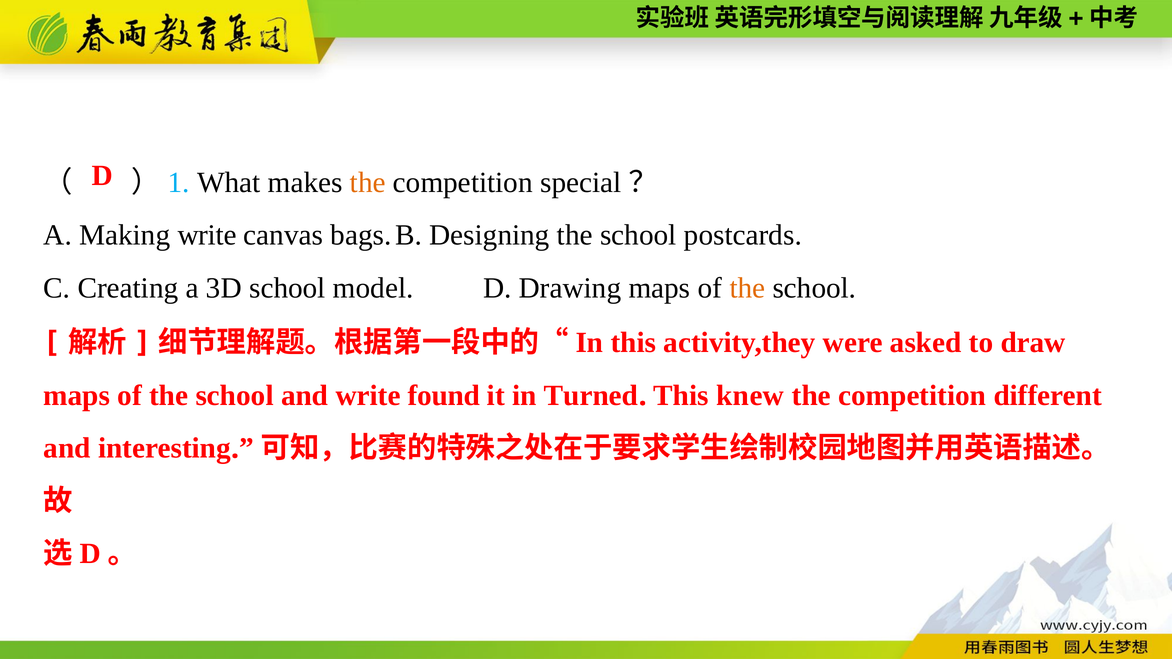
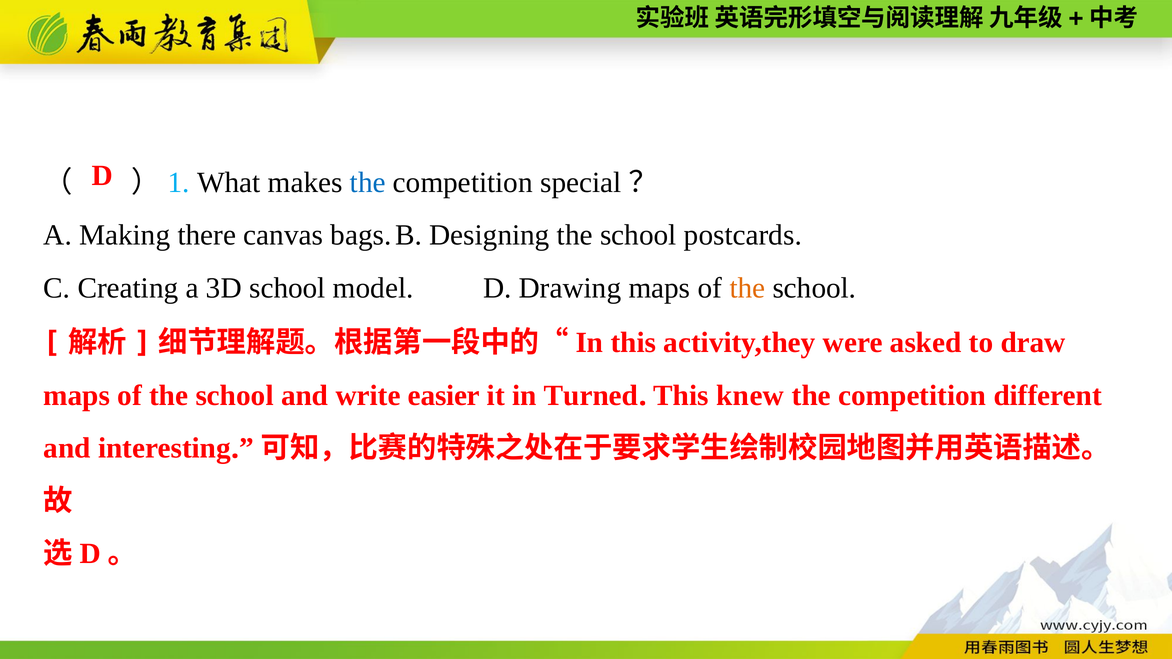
the at (368, 183) colour: orange -> blue
Making write: write -> there
found: found -> easier
